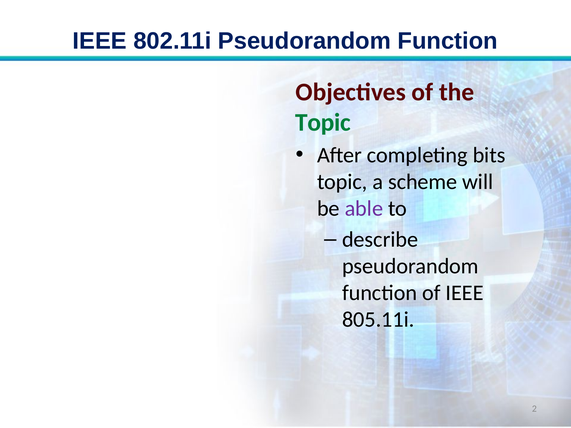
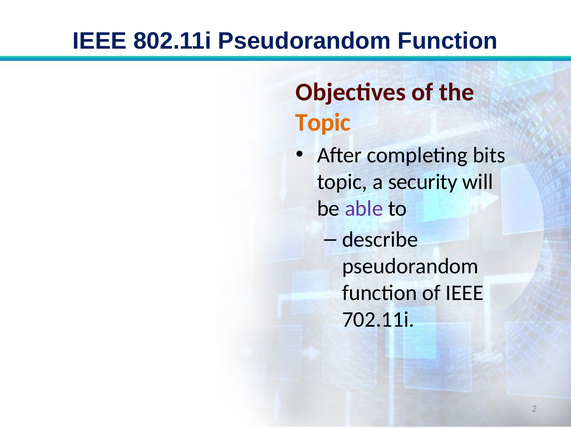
Topic at (323, 122) colour: green -> orange
scheme: scheme -> security
805.11i: 805.11i -> 702.11i
